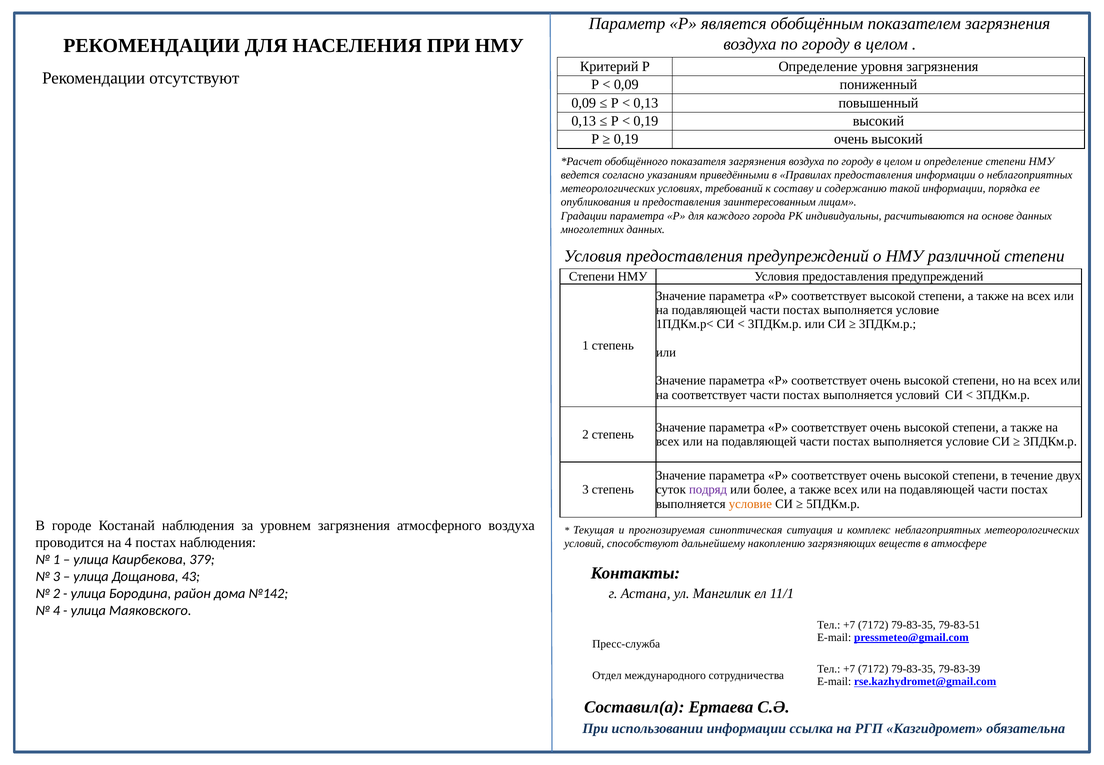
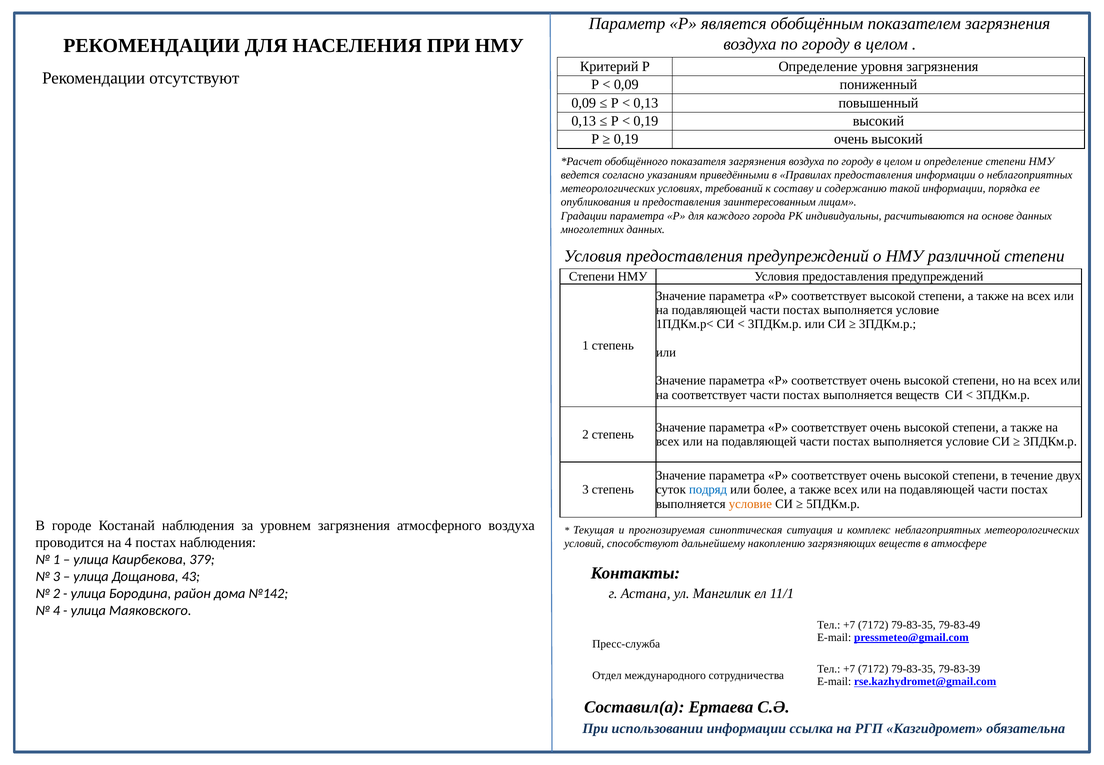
выполняется условий: условий -> веществ
подряд colour: purple -> blue
79-83-51: 79-83-51 -> 79-83-49
